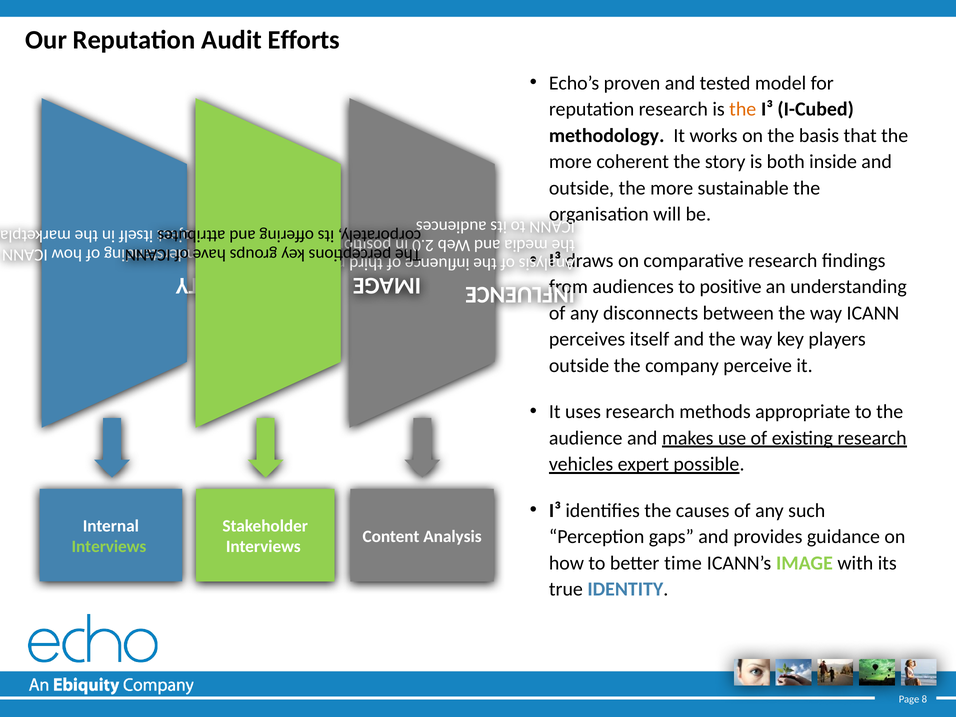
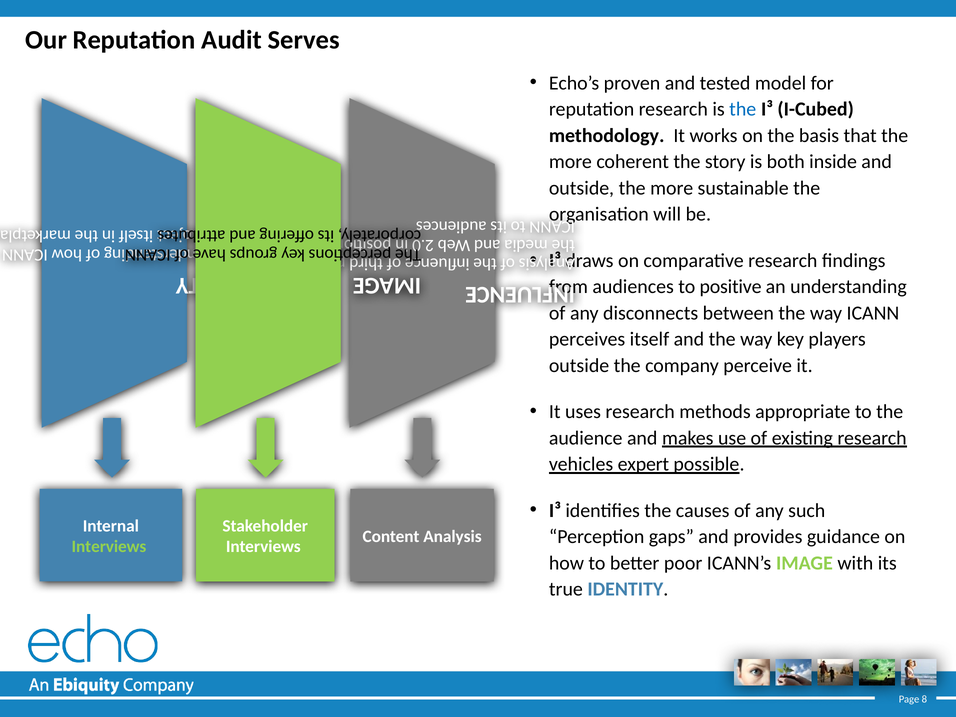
Efforts: Efforts -> Serves
the at (743, 109) colour: orange -> blue
time: time -> poor
